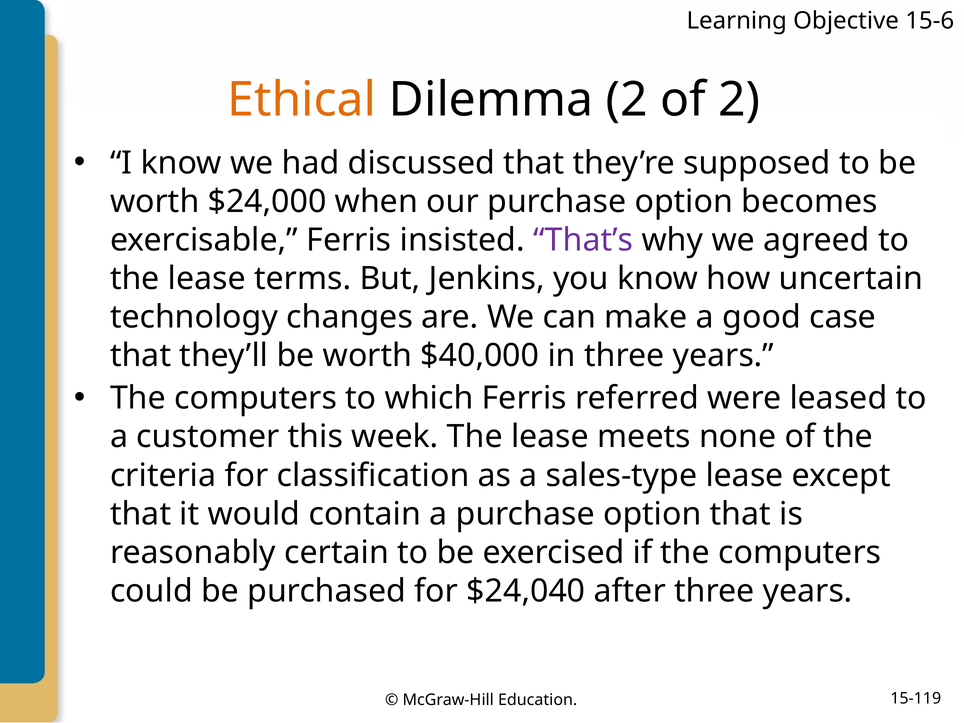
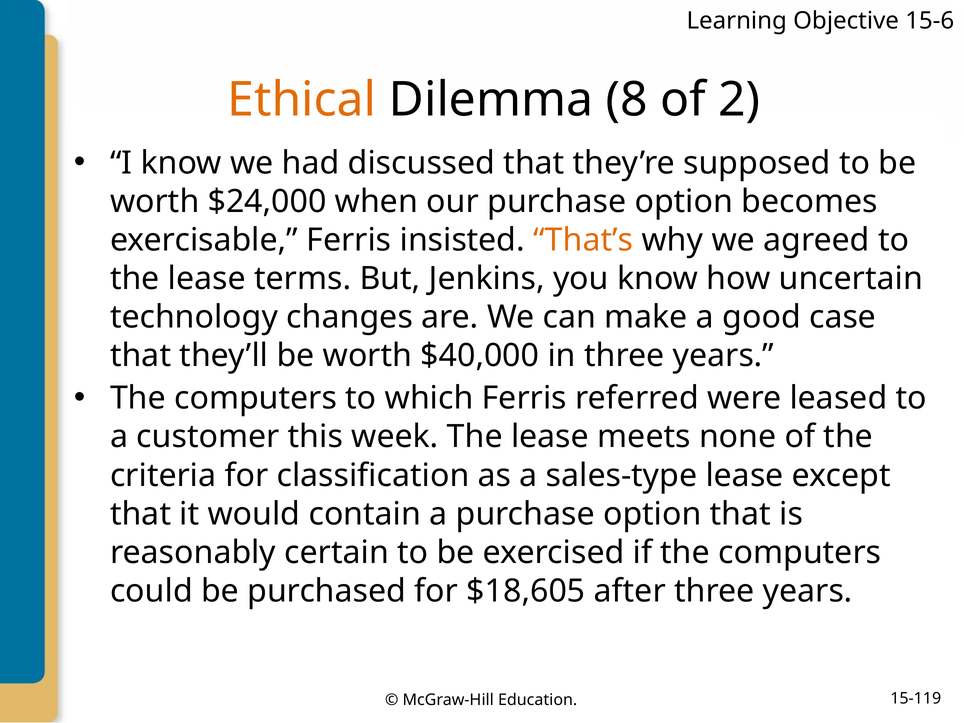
Dilemma 2: 2 -> 8
That’s colour: purple -> orange
$24,040: $24,040 -> $18,605
